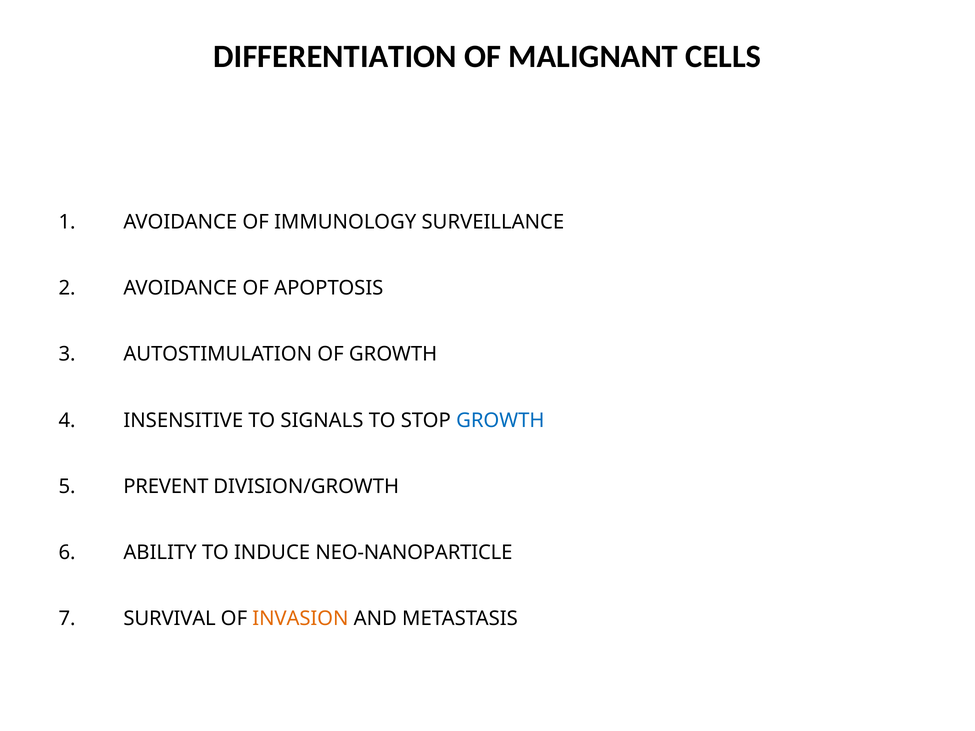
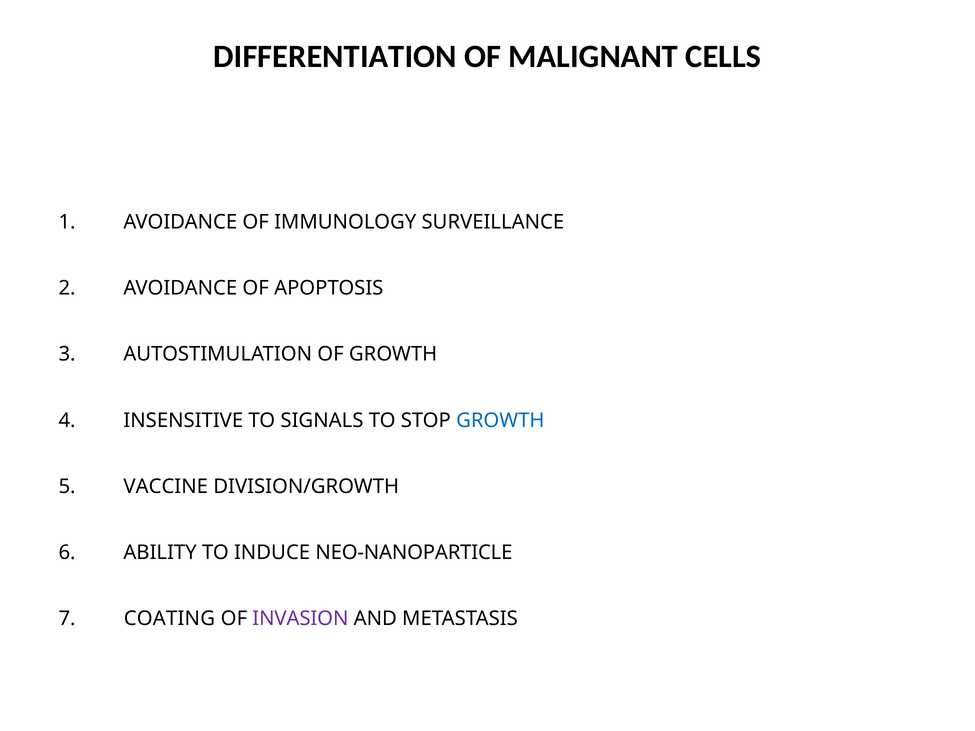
PREVENT: PREVENT -> VACCINE
SURVIVAL: SURVIVAL -> COATING
INVASION colour: orange -> purple
